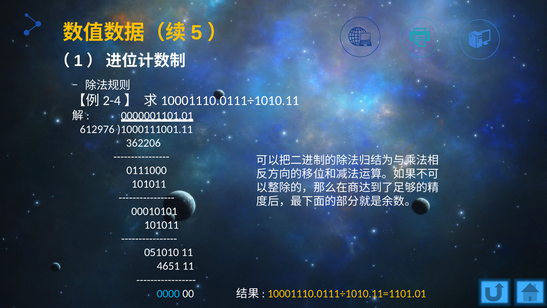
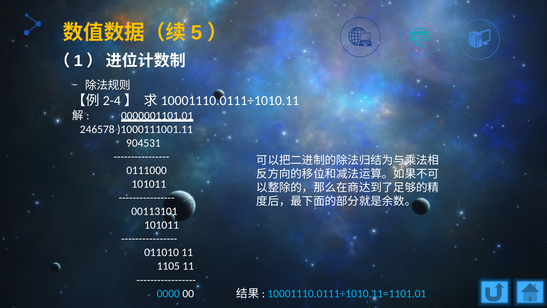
612976: 612976 -> 246578
362206: 362206 -> 904531
00010101: 00010101 -> 00113101
051010: 051010 -> 011010
4651: 4651 -> 1105
10001110.0111÷1010.11=1101.01 colour: yellow -> light blue
